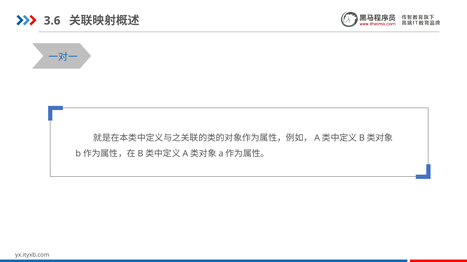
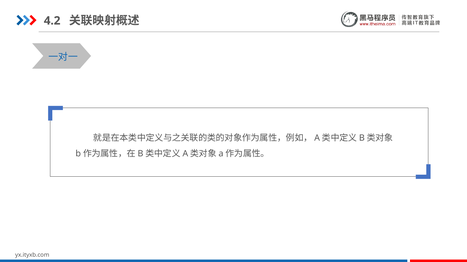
3.6: 3.6 -> 4.2
